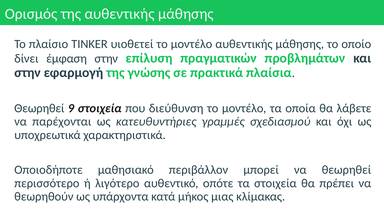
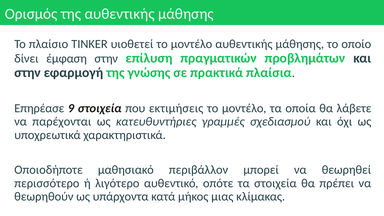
Θεωρηθεί at (39, 108): Θεωρηθεί -> Επηρέασε
διεύθυνση: διεύθυνση -> εκτιμήσεις
